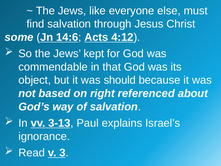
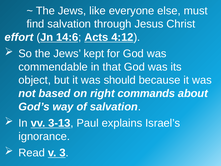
some: some -> effort
referenced: referenced -> commands
